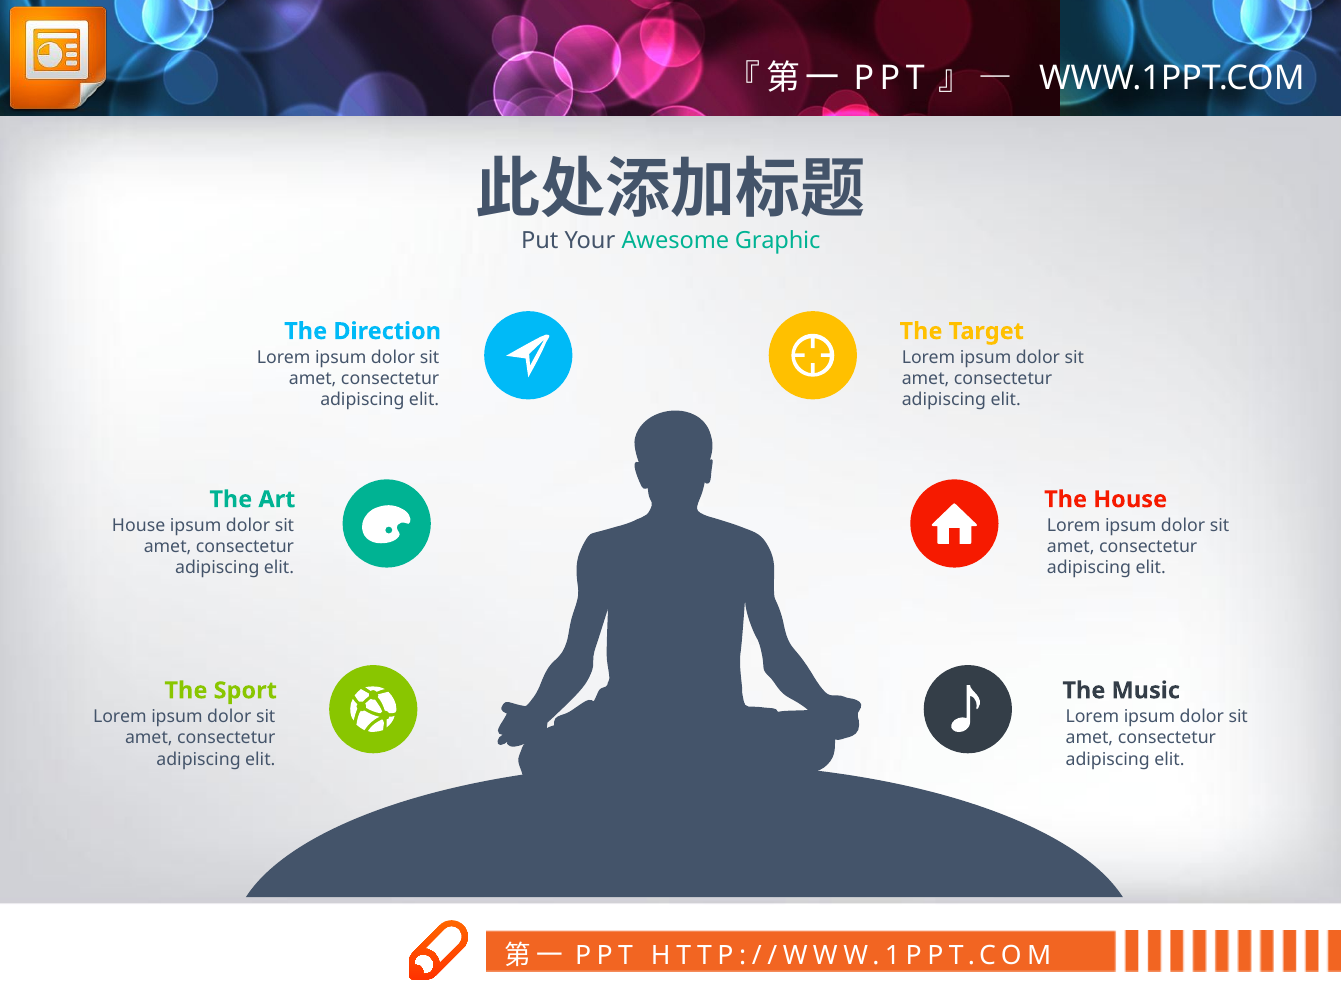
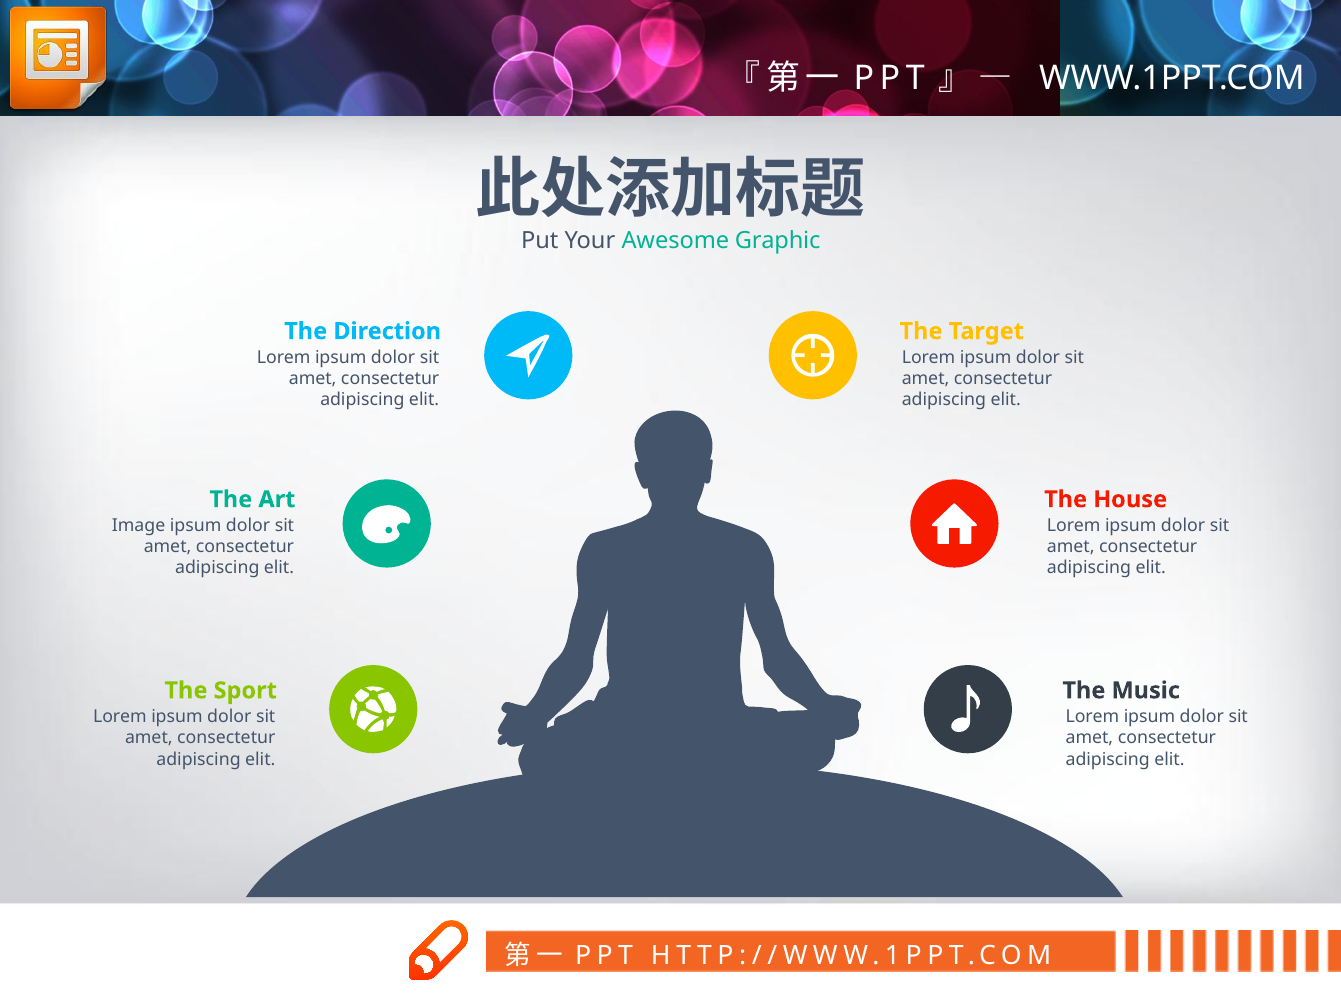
House at (139, 525): House -> Image
